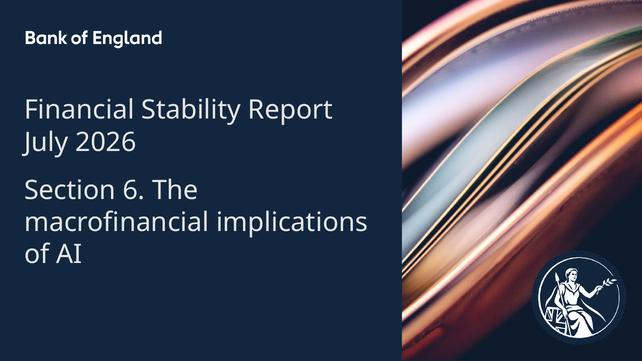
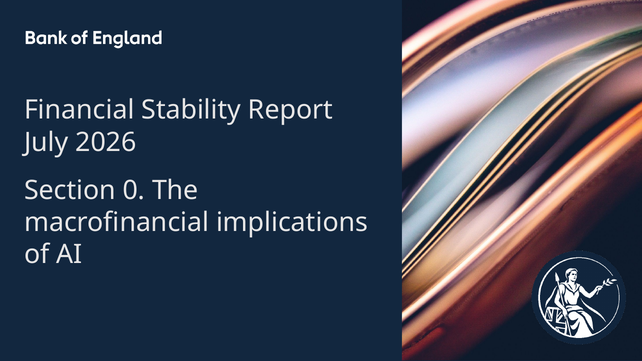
6: 6 -> 0
